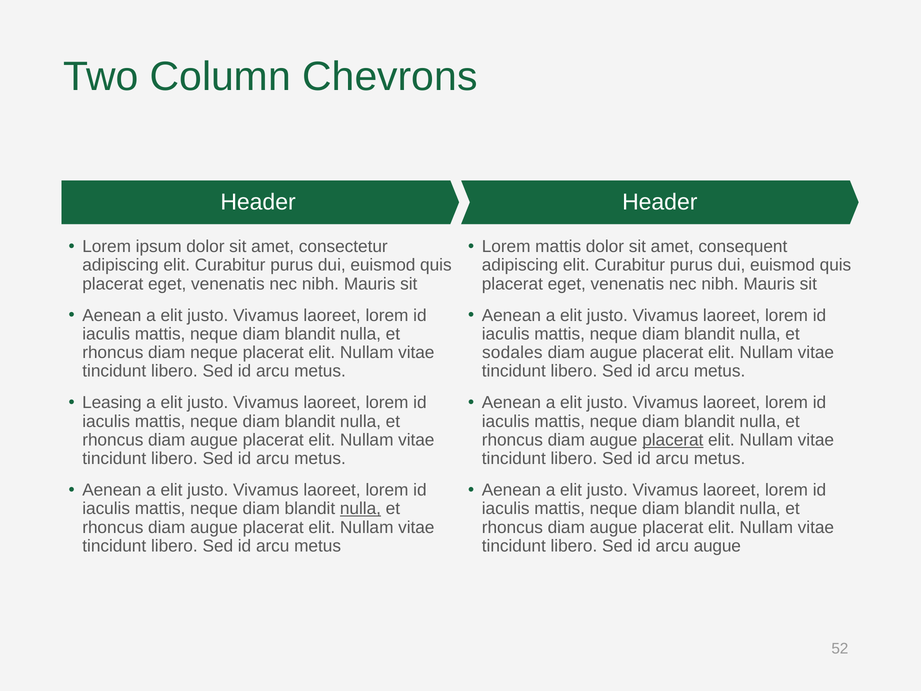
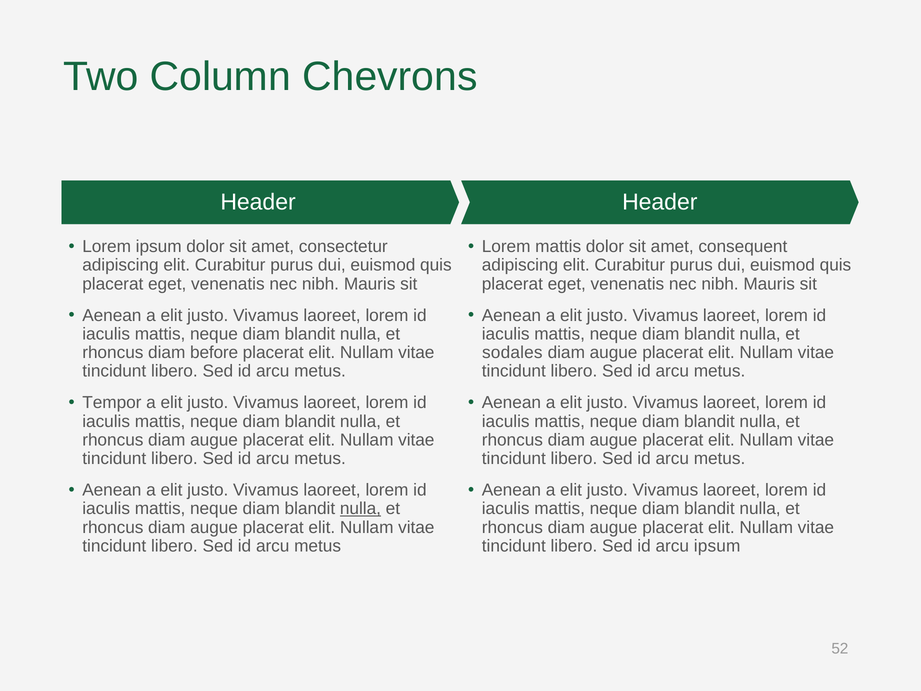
diam neque: neque -> before
Leasing: Leasing -> Tempor
placerat at (673, 440) underline: present -> none
arcu augue: augue -> ipsum
